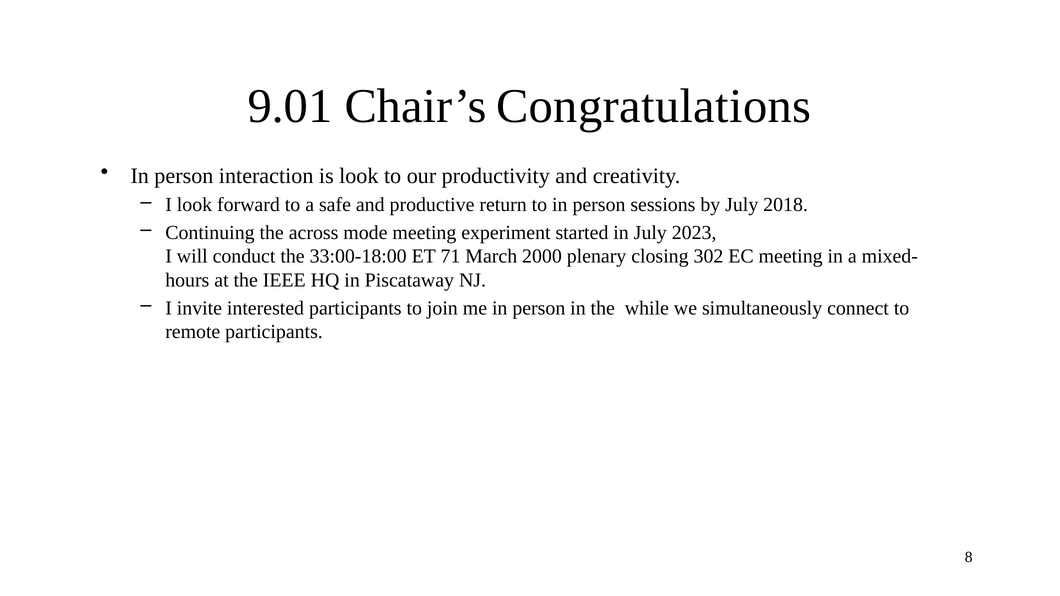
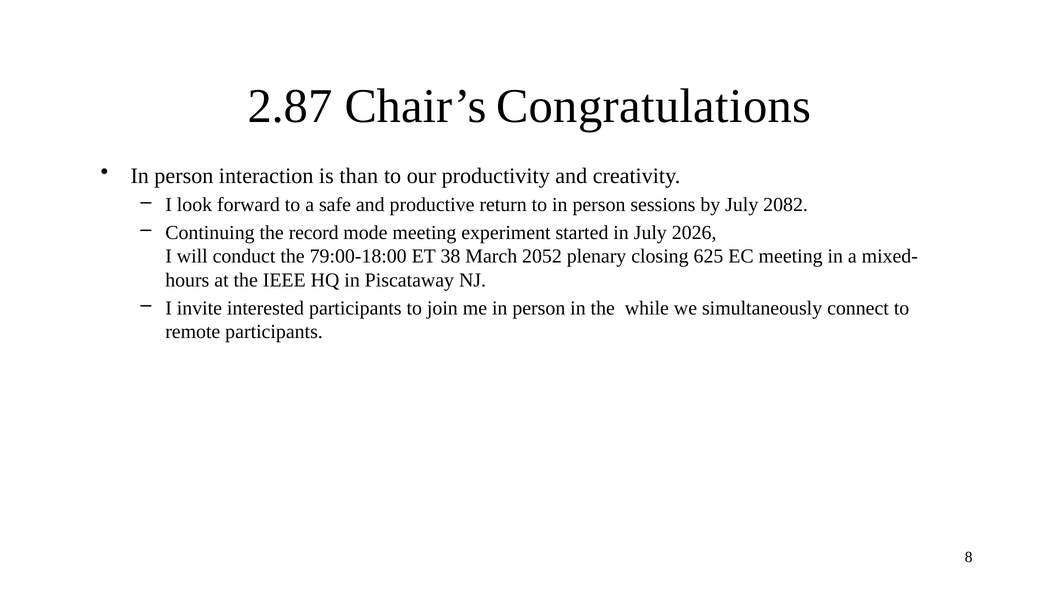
9.01: 9.01 -> 2.87
is look: look -> than
2018: 2018 -> 2082
across: across -> record
2023: 2023 -> 2026
33:00-18:00: 33:00-18:00 -> 79:00-18:00
71: 71 -> 38
2000: 2000 -> 2052
302: 302 -> 625
